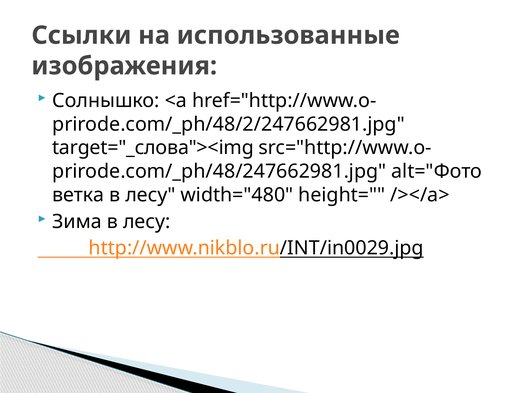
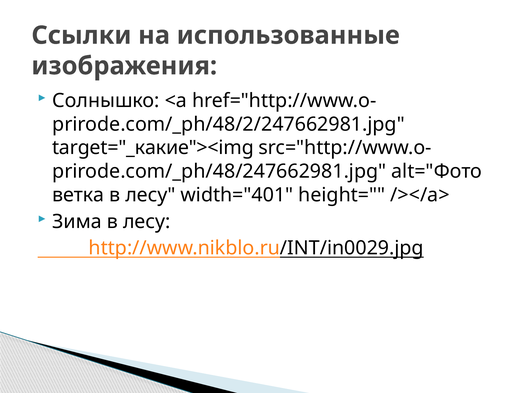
target="_слова"><img: target="_слова"><img -> target="_какие"><img
width="480: width="480 -> width="401
